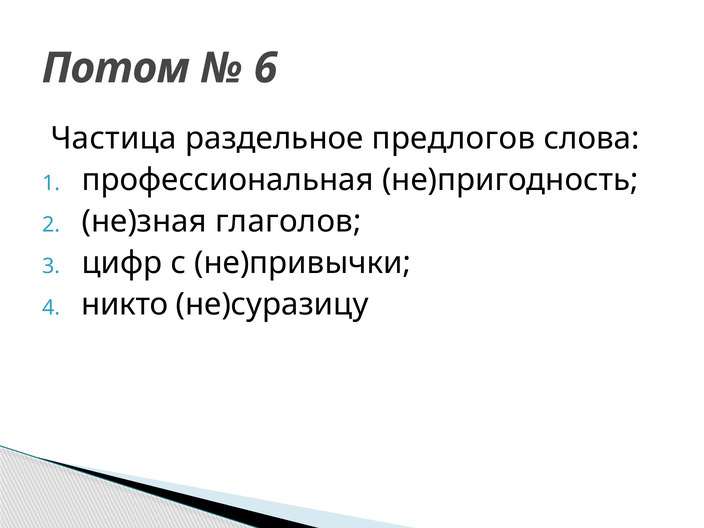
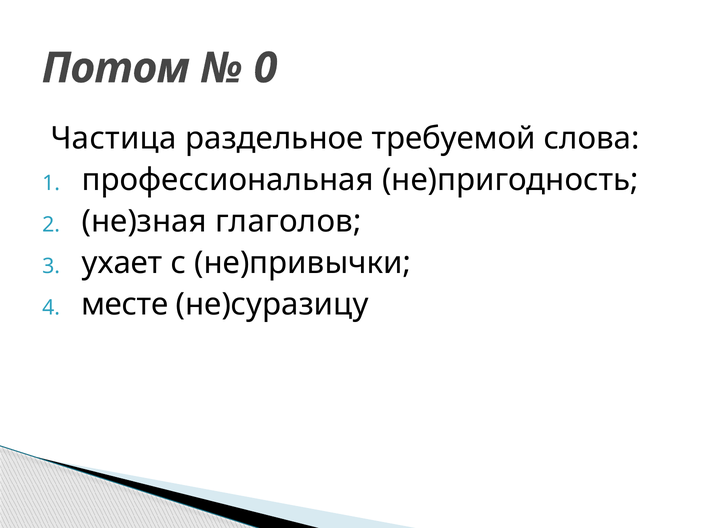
6: 6 -> 0
предлогов: предлогов -> требуемой
цифр: цифр -> ухает
никто: никто -> месте
